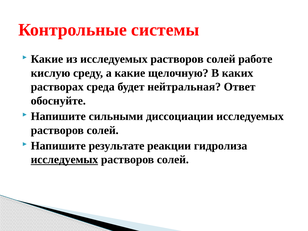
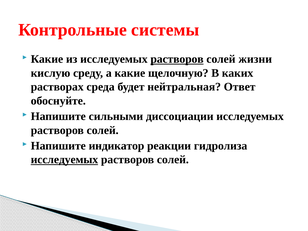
растворов at (177, 59) underline: none -> present
работе: работе -> жизни
результате: результате -> индикатор
